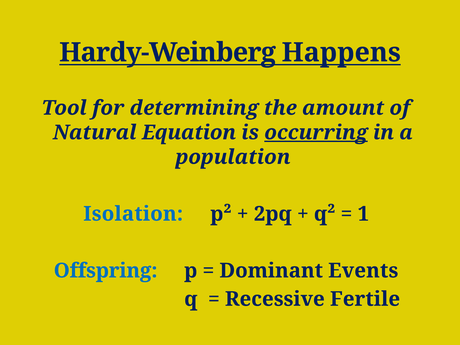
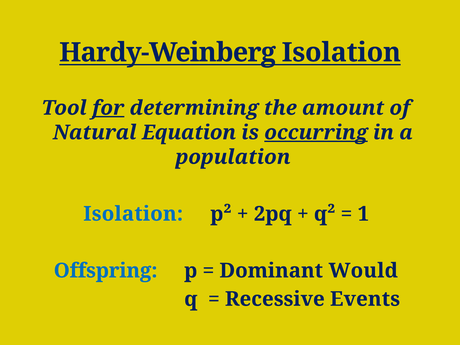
Hardy-Weinberg Happens: Happens -> Isolation
for underline: none -> present
Events: Events -> Would
Fertile: Fertile -> Events
